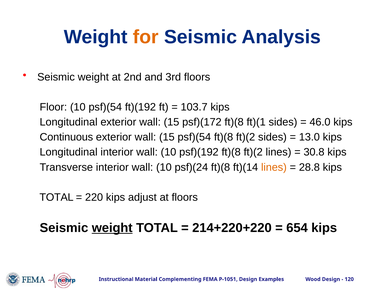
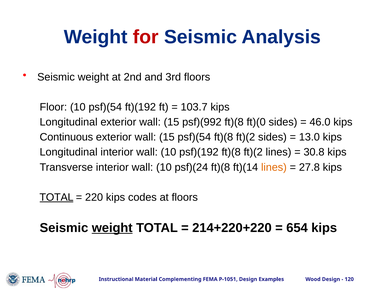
for colour: orange -> red
psf)(172: psf)(172 -> psf)(992
ft)(1: ft)(1 -> ft)(0
28.8: 28.8 -> 27.8
TOTAL at (57, 197) underline: none -> present
adjust: adjust -> codes
